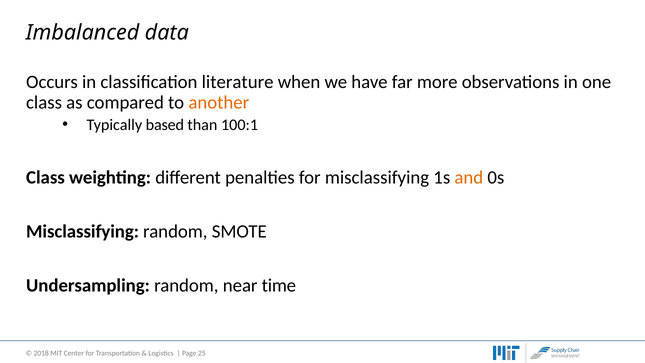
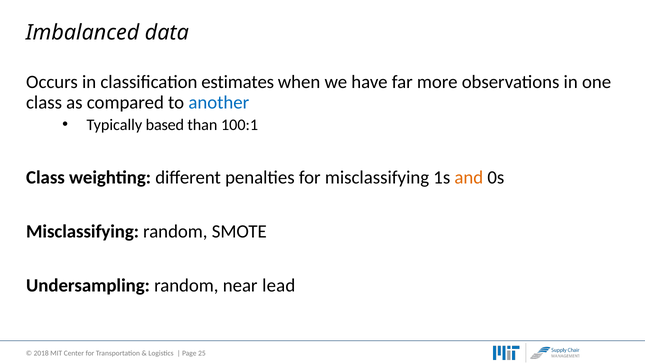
literature: literature -> estimates
another colour: orange -> blue
time: time -> lead
